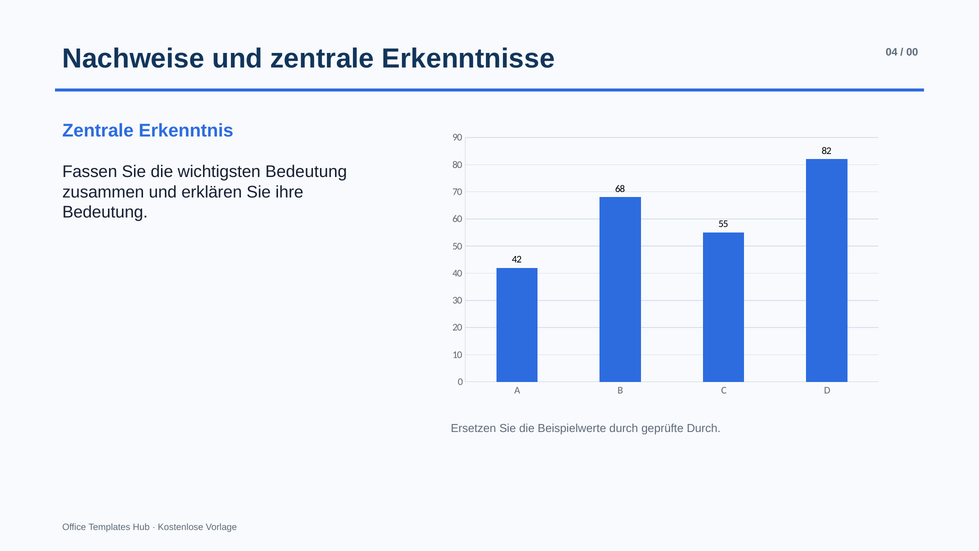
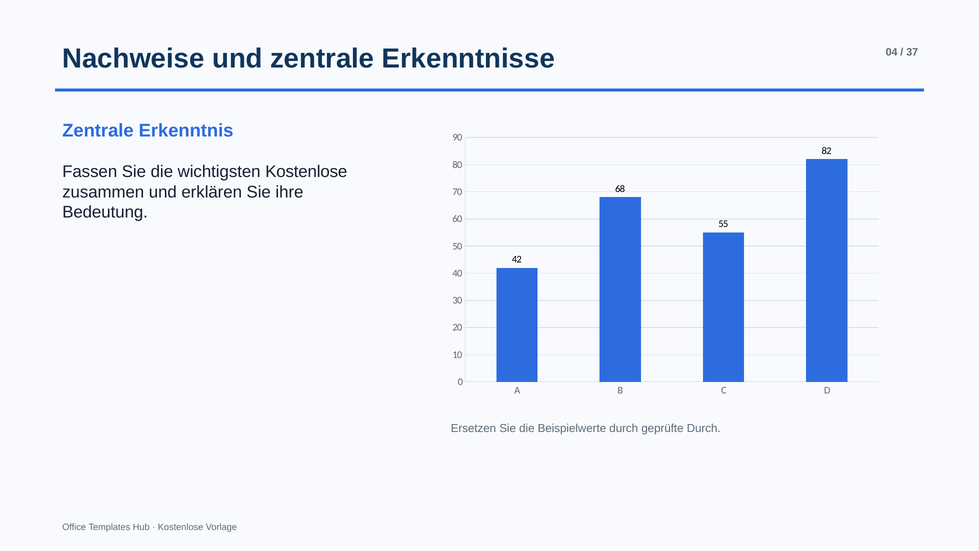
00: 00 -> 37
wichtigsten Bedeutung: Bedeutung -> Kostenlose
